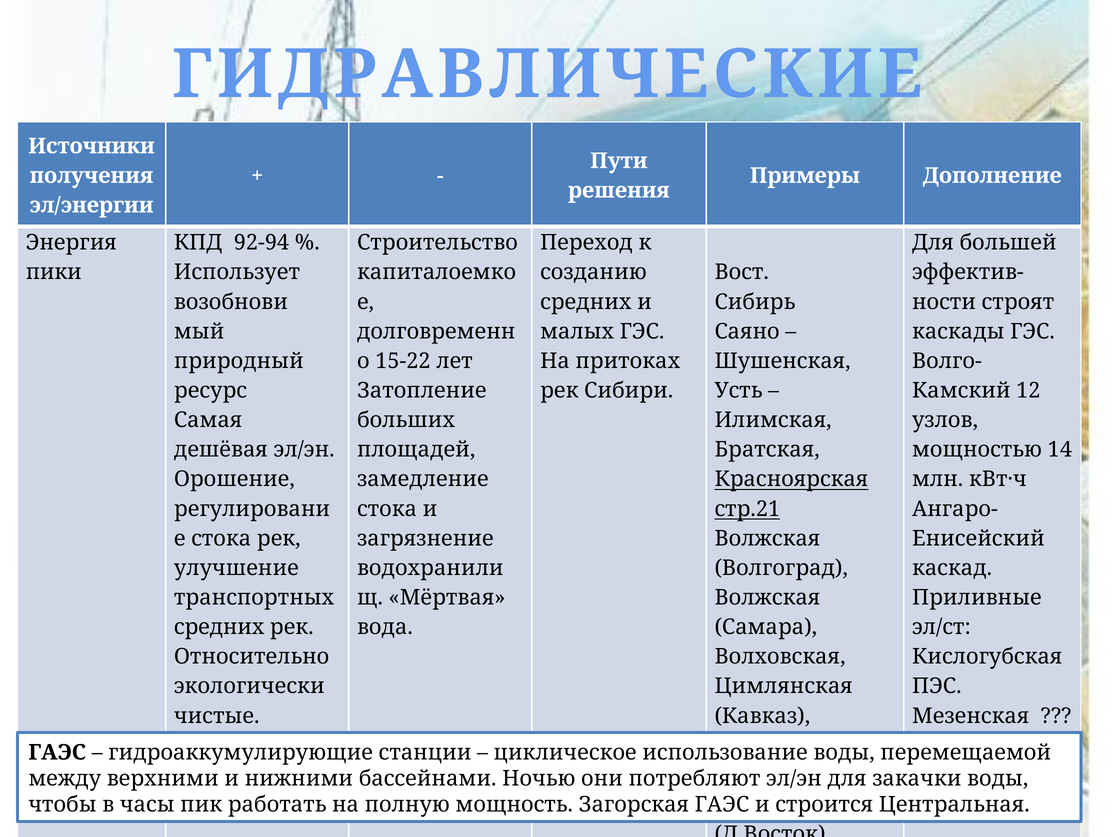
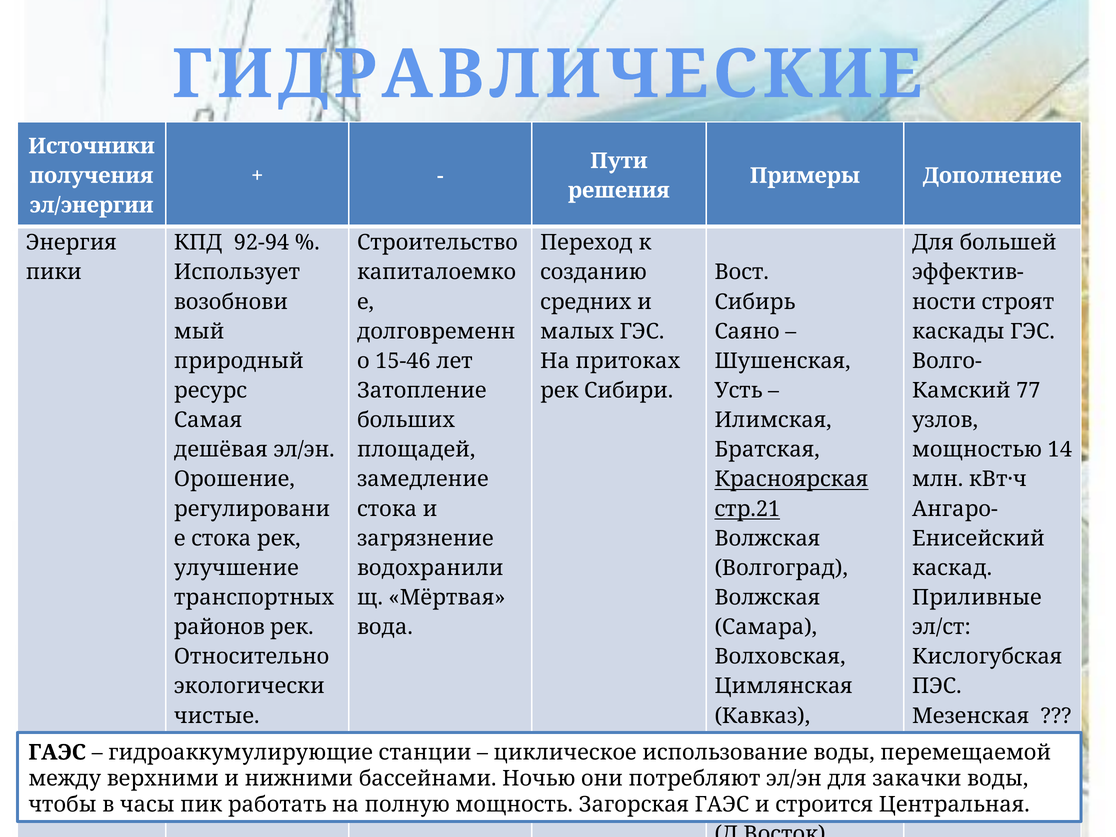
15-22: 15-22 -> 15-46
12: 12 -> 77
средних at (219, 627): средних -> районов
